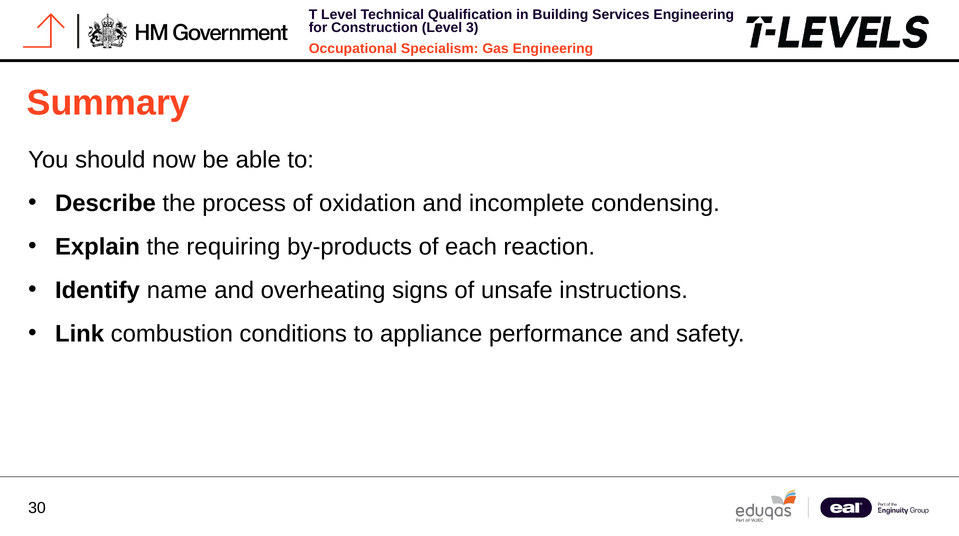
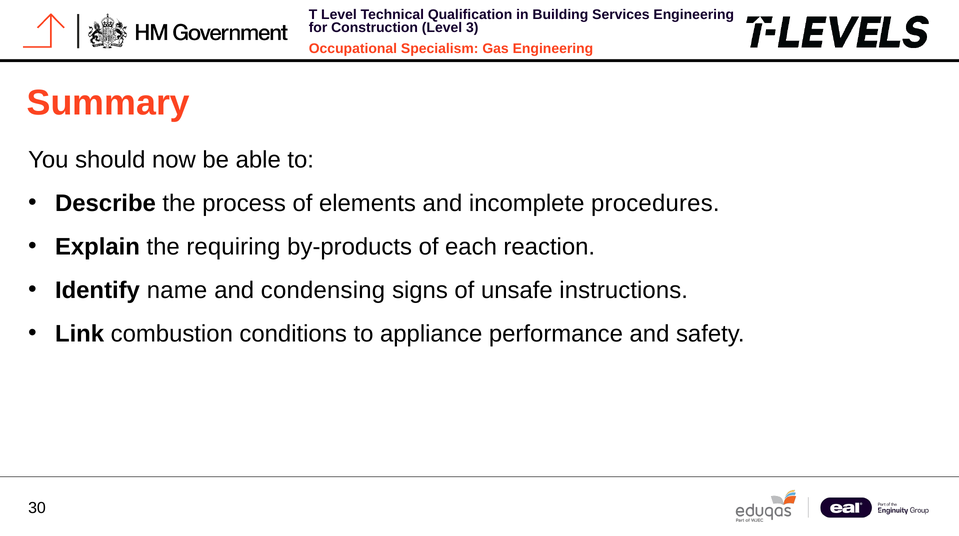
oxidation: oxidation -> elements
condensing: condensing -> procedures
overheating: overheating -> condensing
